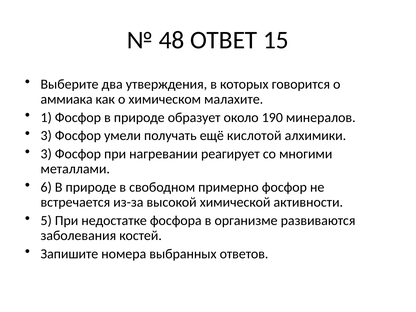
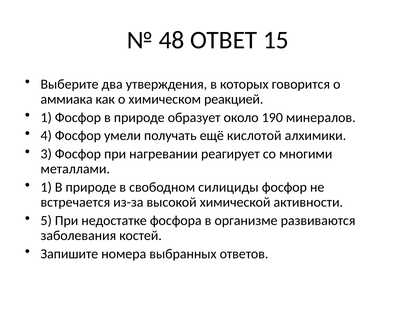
малахите: малахите -> реакцией
3 at (46, 136): 3 -> 4
6 at (46, 187): 6 -> 1
примерно: примерно -> силициды
